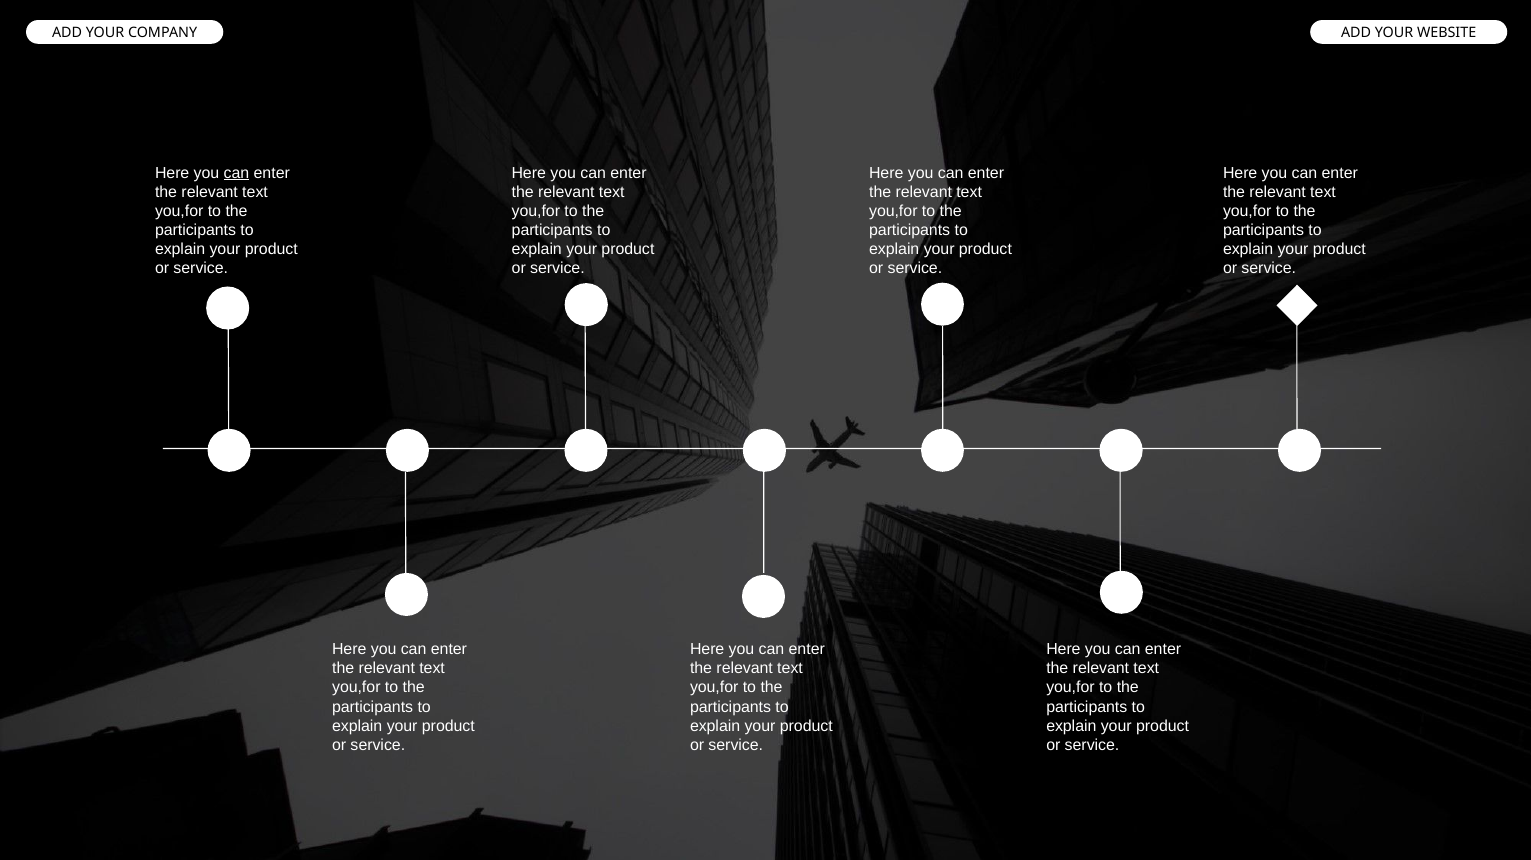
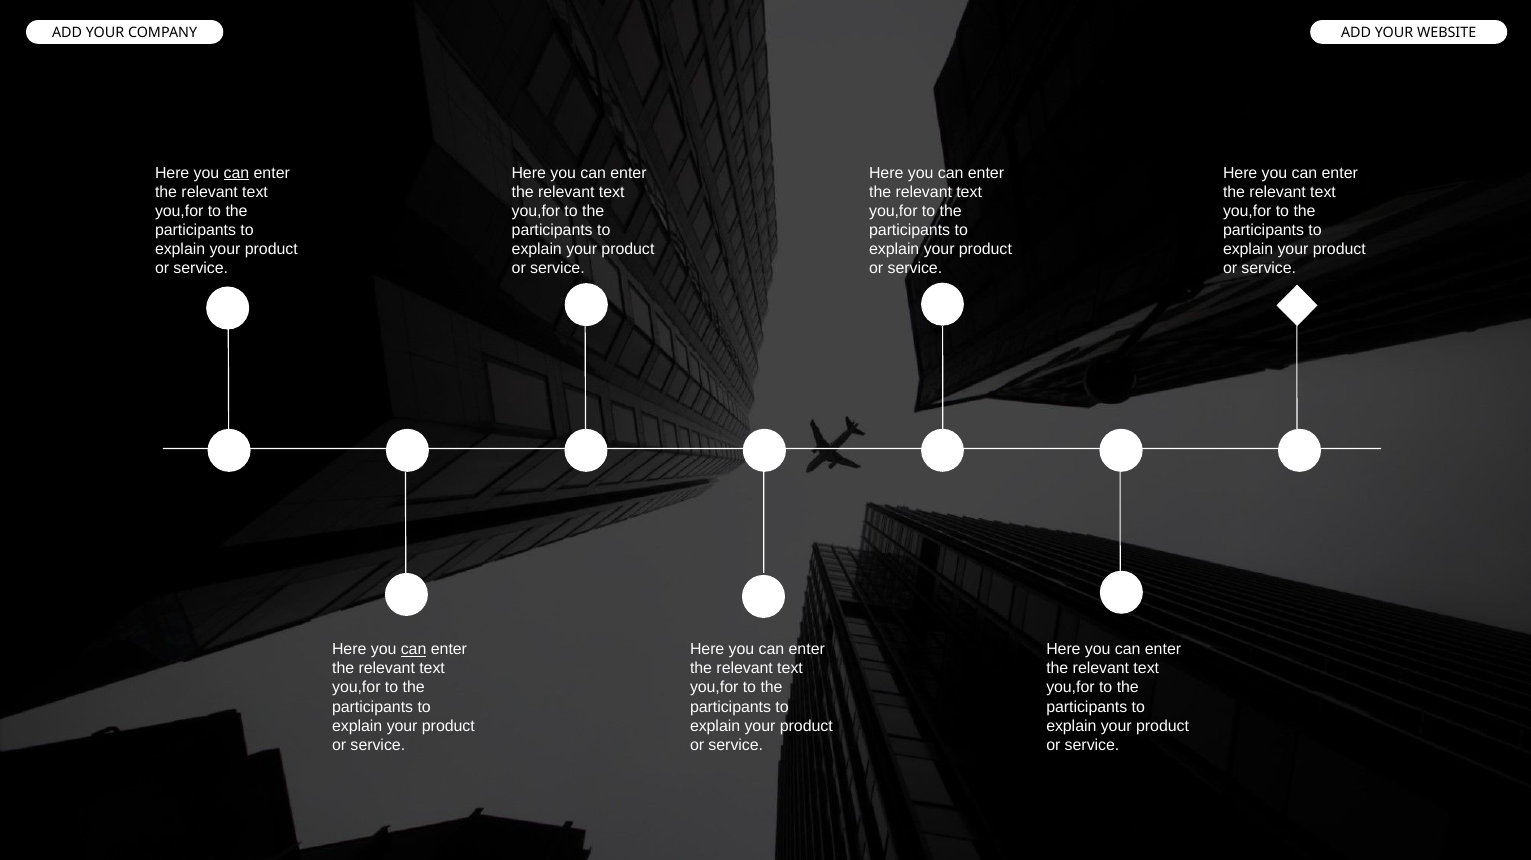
can at (414, 649) underline: none -> present
